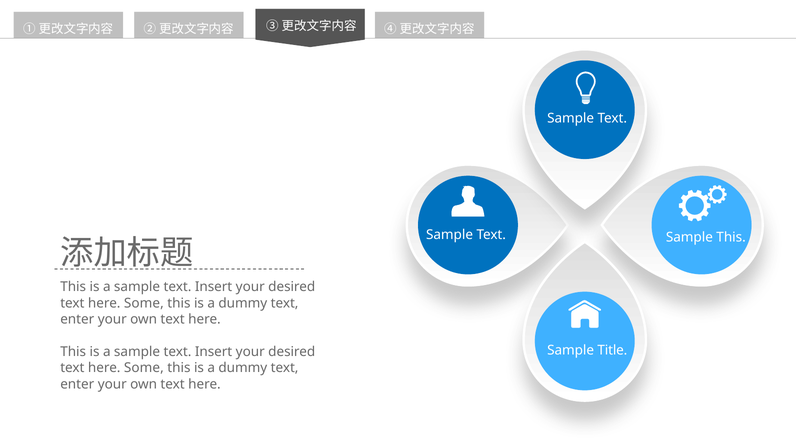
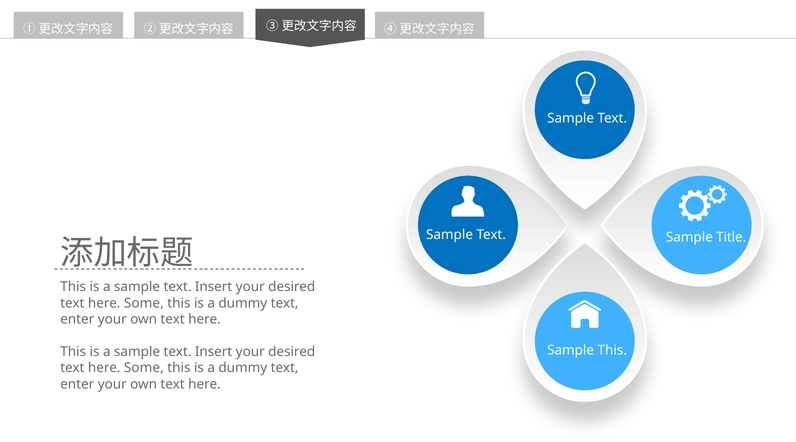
Sample This: This -> Title
Sample Title: Title -> This
